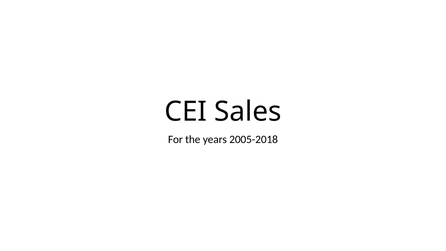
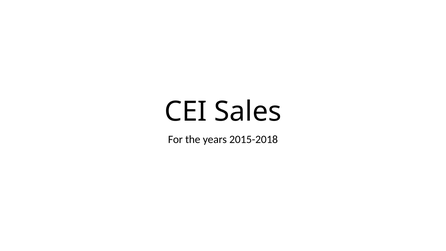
2005-2018: 2005-2018 -> 2015-2018
